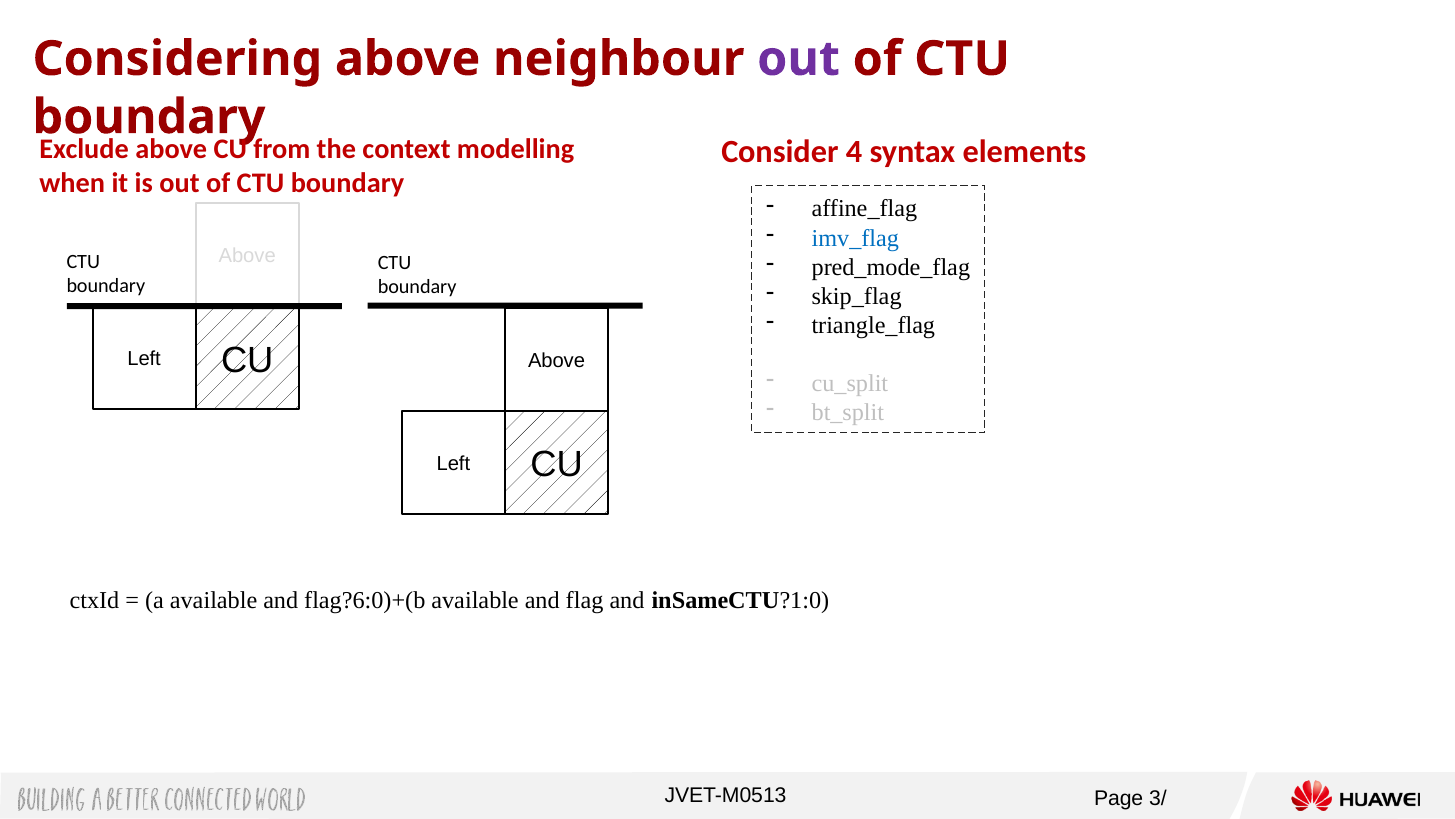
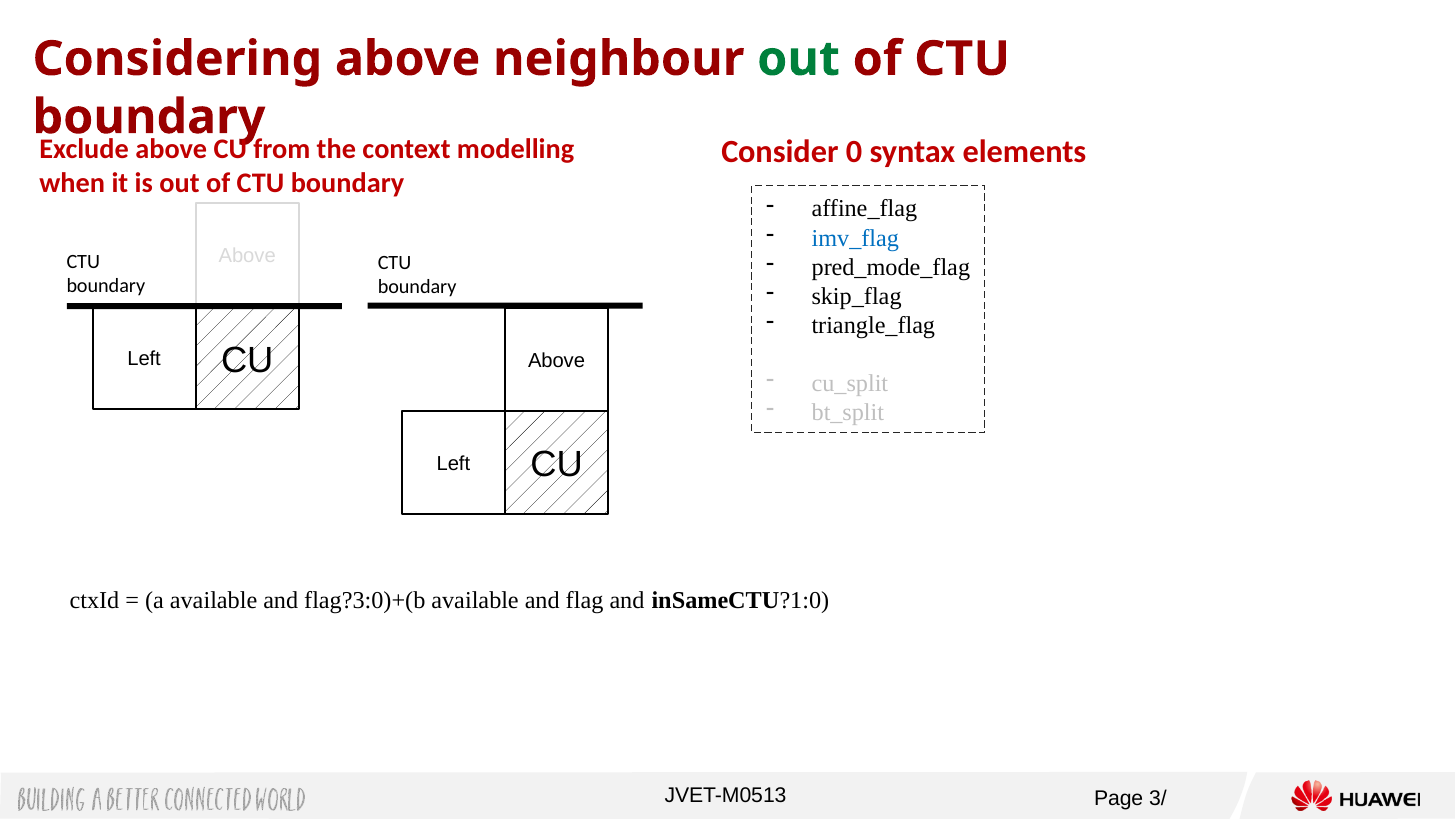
out at (799, 59) colour: purple -> green
4: 4 -> 0
flag?6:0)+(b: flag?6:0)+(b -> flag?3:0)+(b
